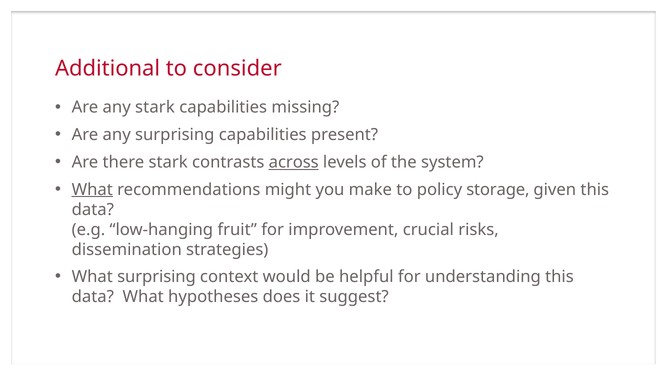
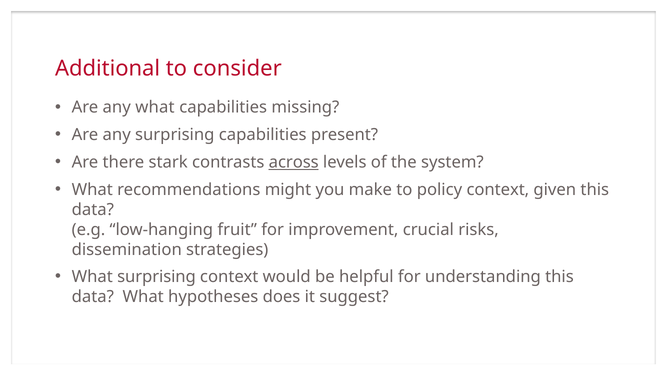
any stark: stark -> what
What at (92, 190) underline: present -> none
policy storage: storage -> context
